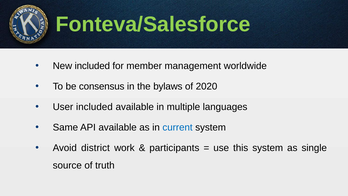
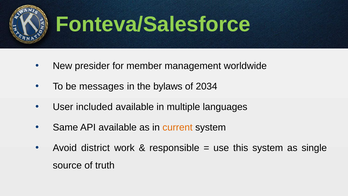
New included: included -> presider
consensus: consensus -> messages
2020: 2020 -> 2034
current colour: blue -> orange
participants: participants -> responsible
